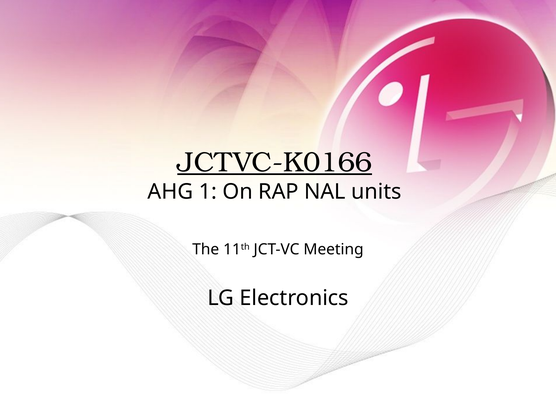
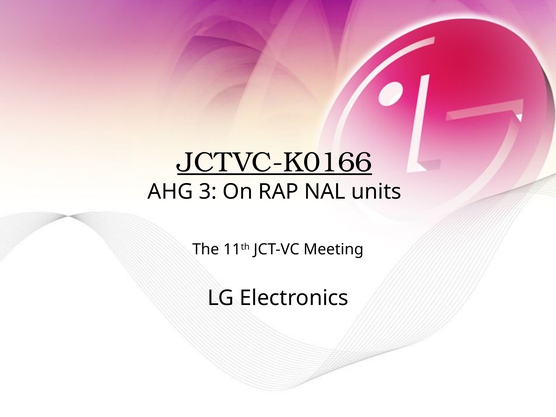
1: 1 -> 3
